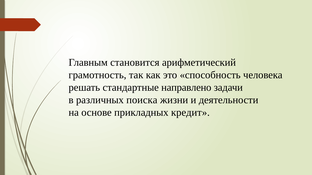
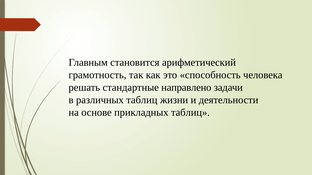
различных поиска: поиска -> таблиц
прикладных кредит: кредит -> таблиц
